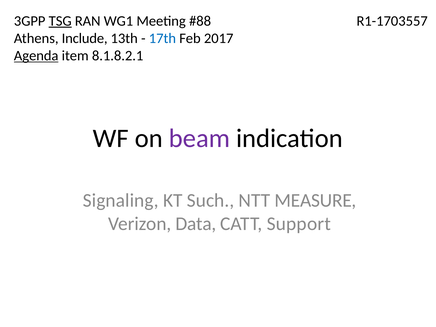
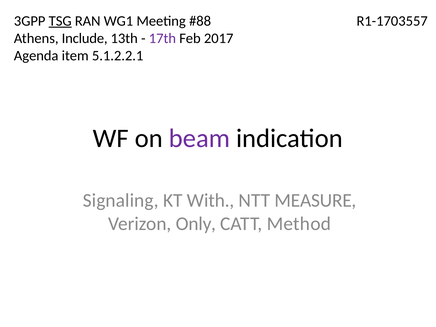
17th colour: blue -> purple
Agenda underline: present -> none
8.1.8.2.1: 8.1.8.2.1 -> 5.1.2.2.1
Such: Such -> With
Data: Data -> Only
Support: Support -> Method
